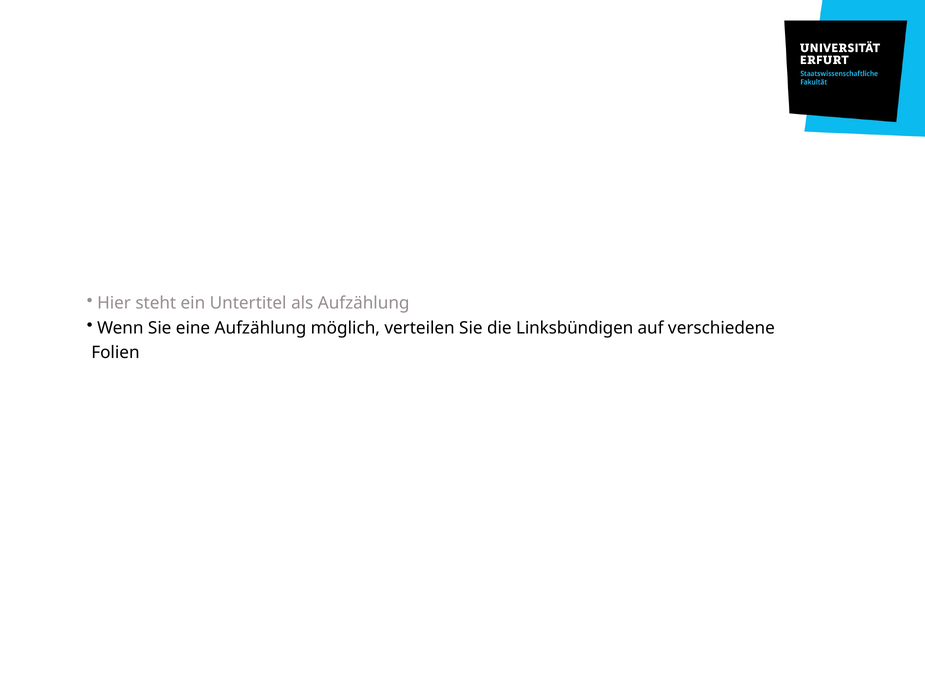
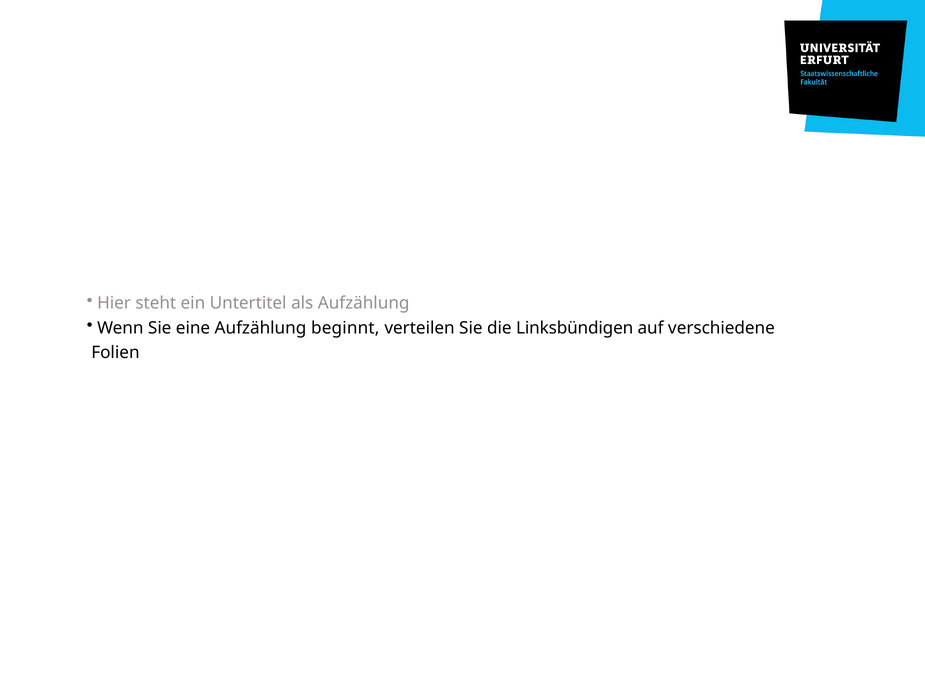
möglich: möglich -> beginnt
